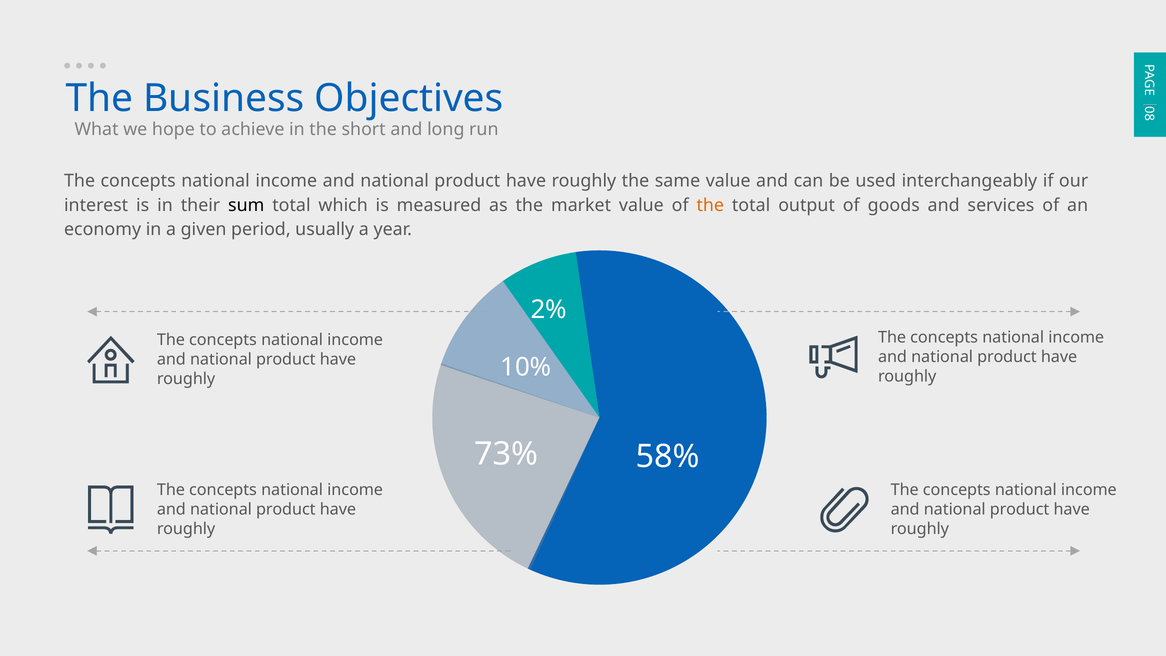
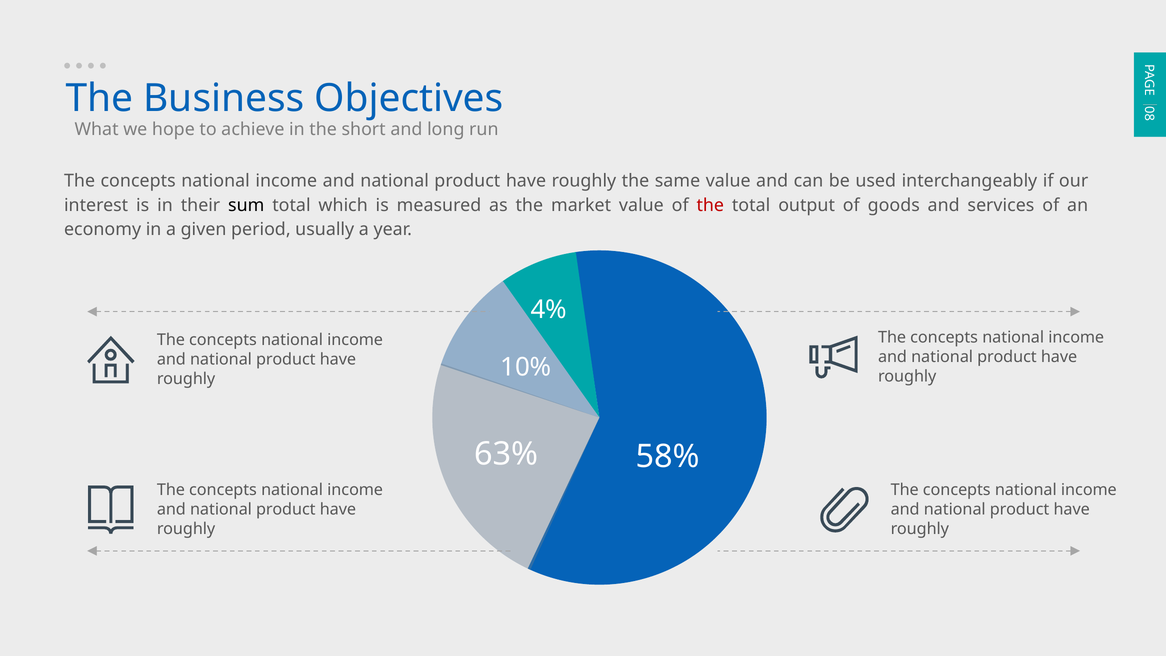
the at (710, 205) colour: orange -> red
2%: 2% -> 4%
73%: 73% -> 63%
